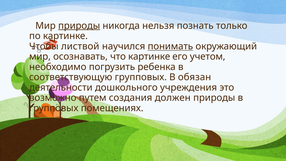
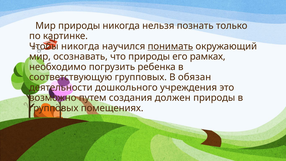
природы at (79, 26) underline: present -> none
Чтобы листвой: листвой -> никогда
что картинке: картинке -> природы
учетом: учетом -> рамках
